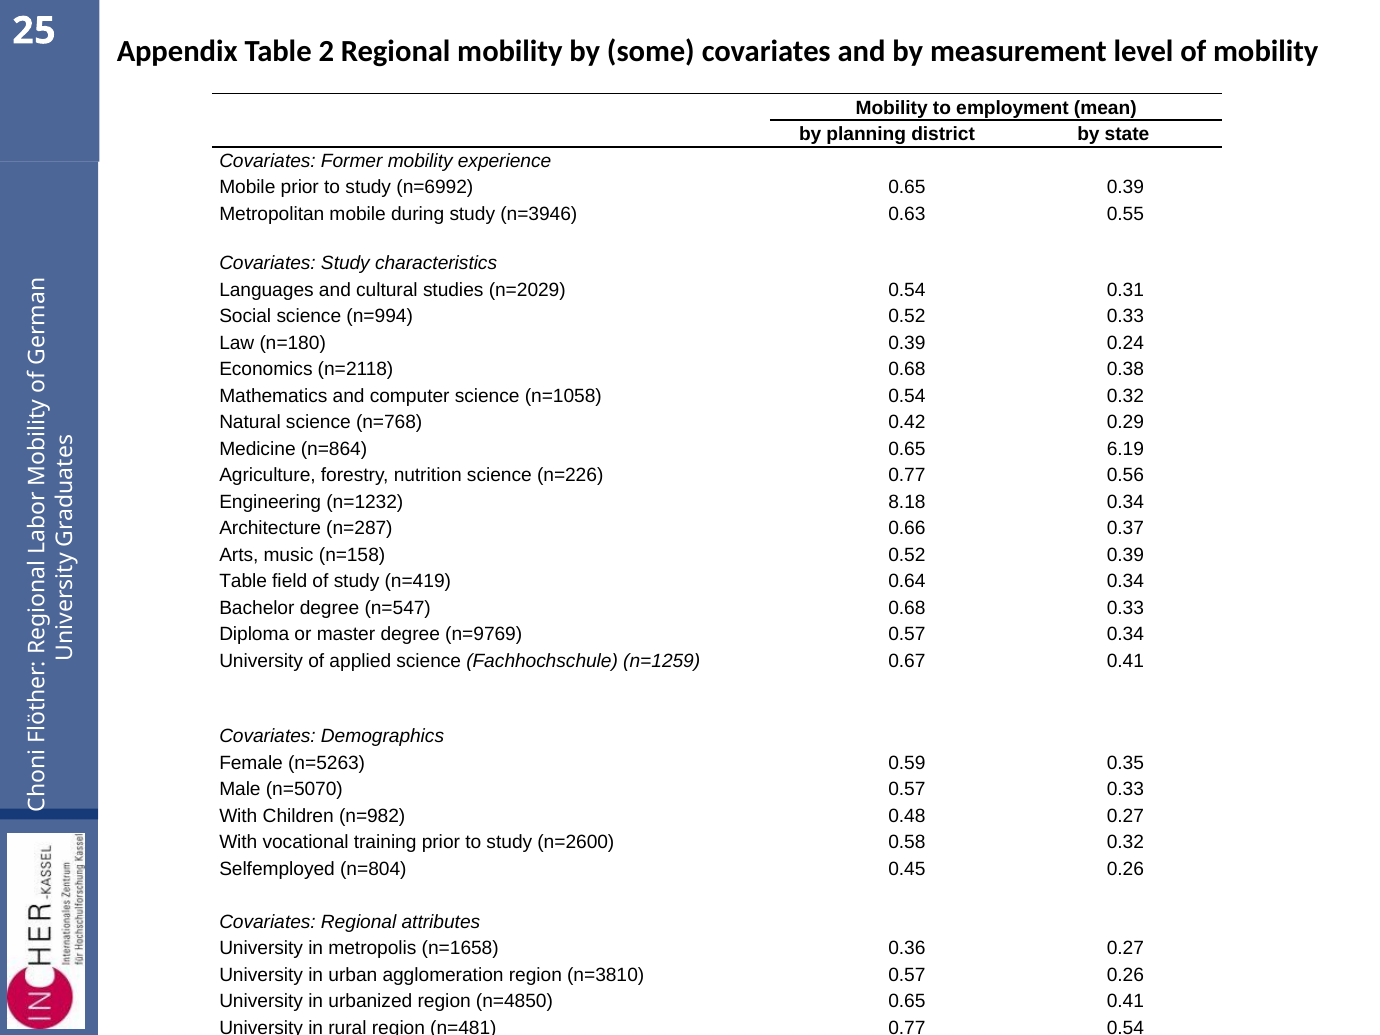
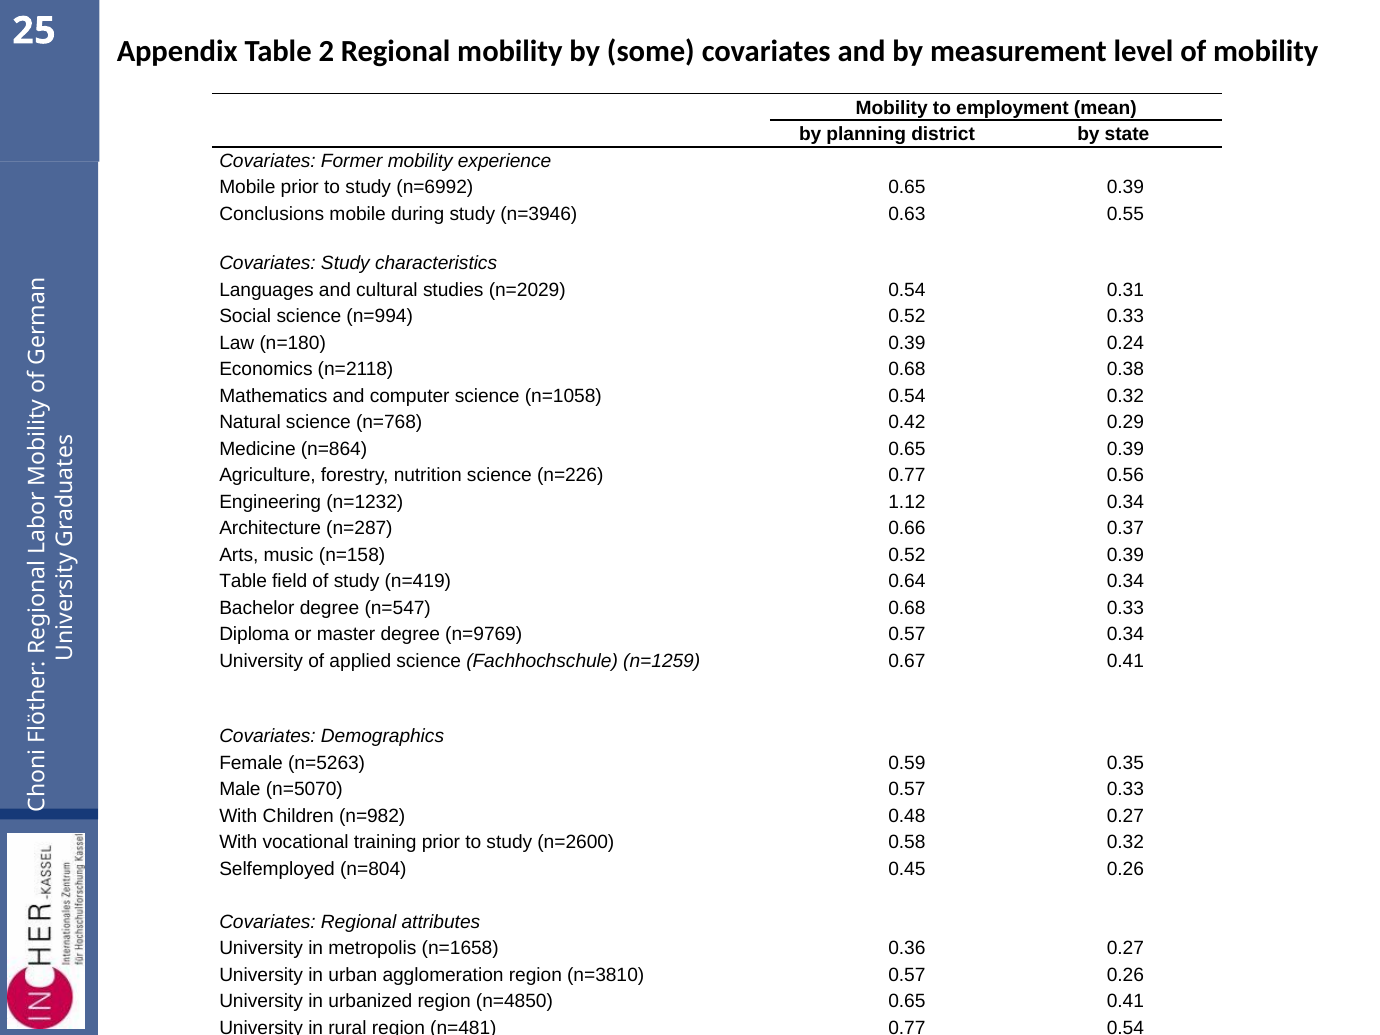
Metropolitan: Metropolitan -> Conclusions
n=864 0.65 6.19: 6.19 -> 0.39
8.18: 8.18 -> 1.12
